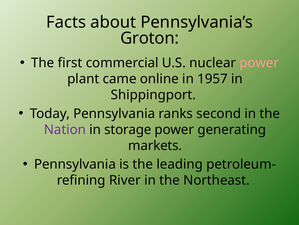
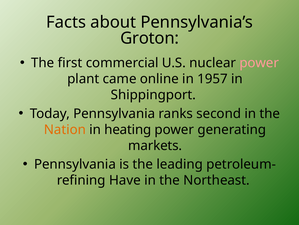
Nation colour: purple -> orange
storage: storage -> heating
River: River -> Have
